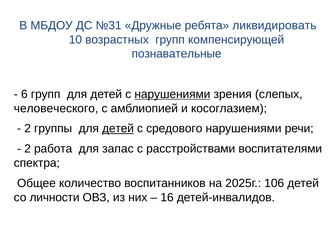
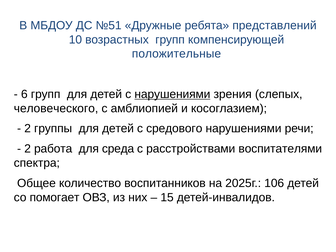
№31: №31 -> №51
ликвидировать: ликвидировать -> представлений
познавательные: познавательные -> положительные
детей at (118, 129) underline: present -> none
запас: запас -> среда
личности: личности -> помогает
16: 16 -> 15
